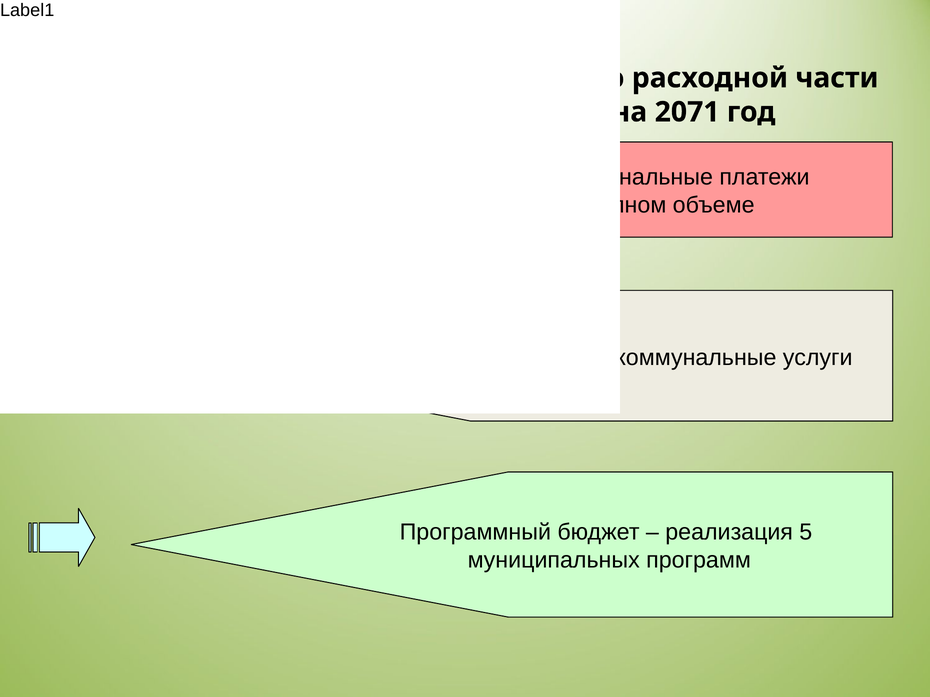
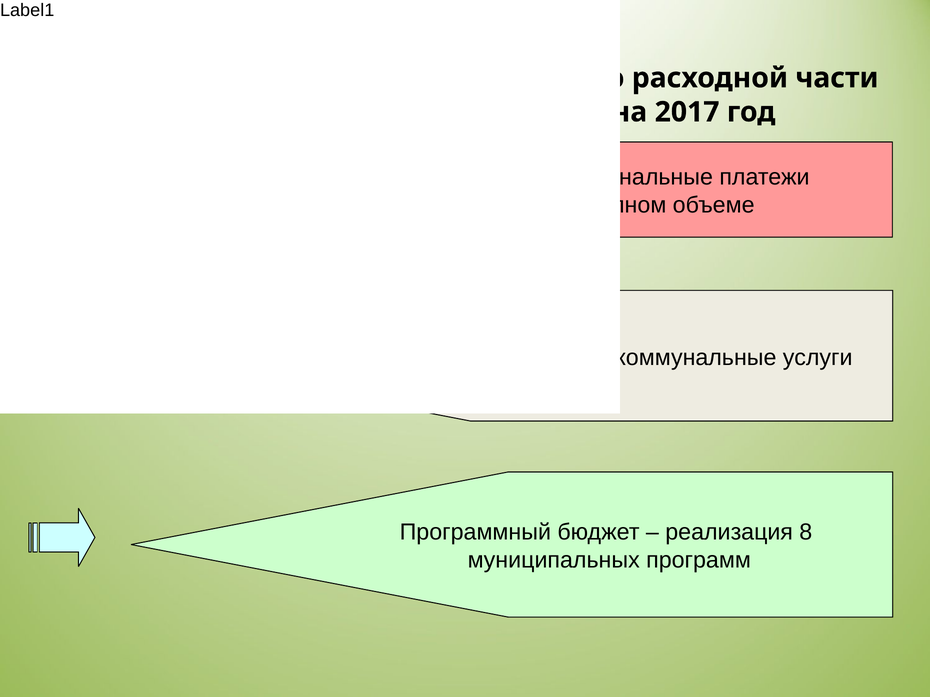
2071: 2071 -> 2017
5: 5 -> 8
